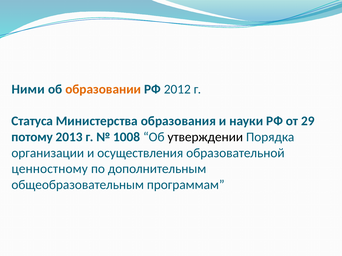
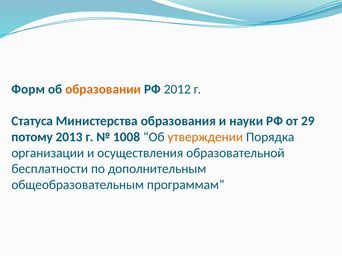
Ними: Ними -> Форм
утверждении colour: black -> orange
ценностному: ценностному -> бесплатности
